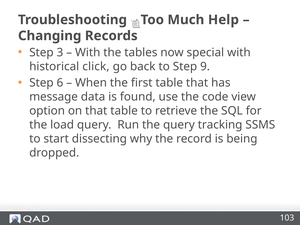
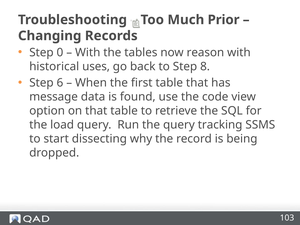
Help: Help -> Prior
3: 3 -> 0
special: special -> reason
click: click -> uses
9: 9 -> 8
